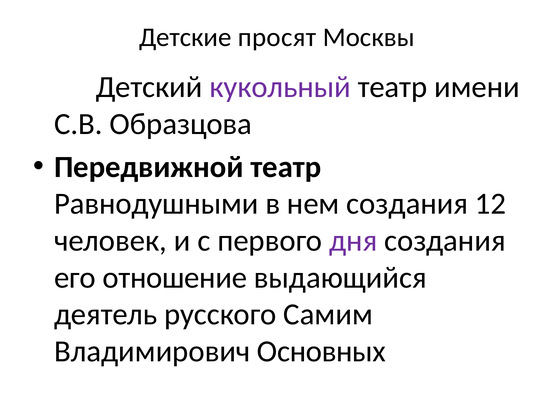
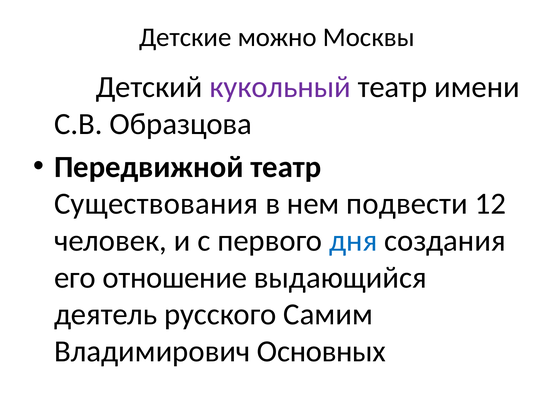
просят: просят -> можно
Равнодушными: Равнодушными -> Существования
нем создания: создания -> подвести
дня colour: purple -> blue
